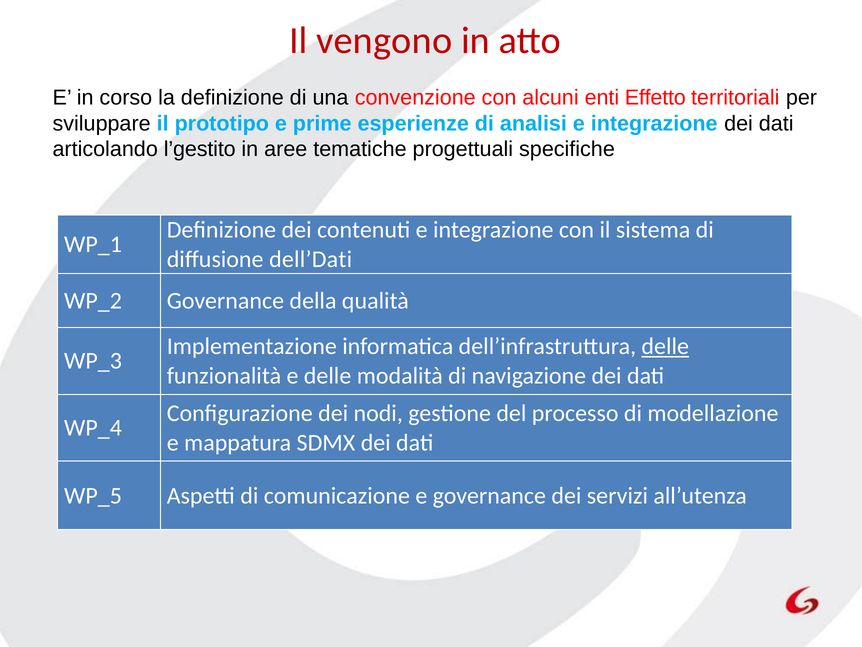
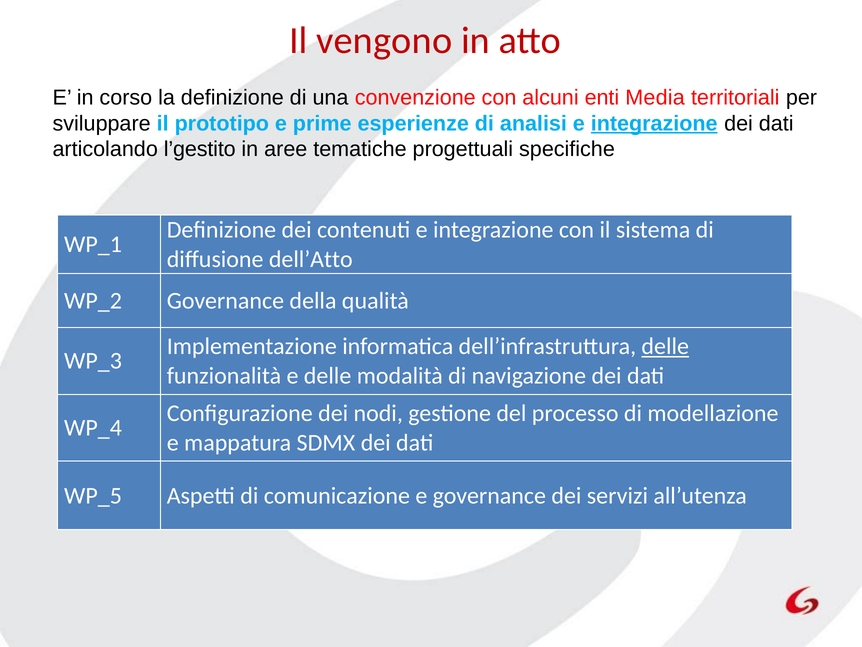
Effetto: Effetto -> Media
integrazione at (654, 123) underline: none -> present
dell’Dati: dell’Dati -> dell’Atto
